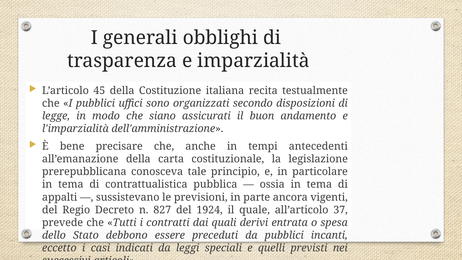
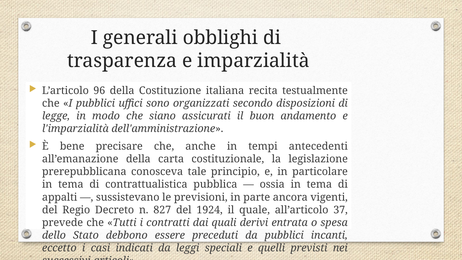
45: 45 -> 96
